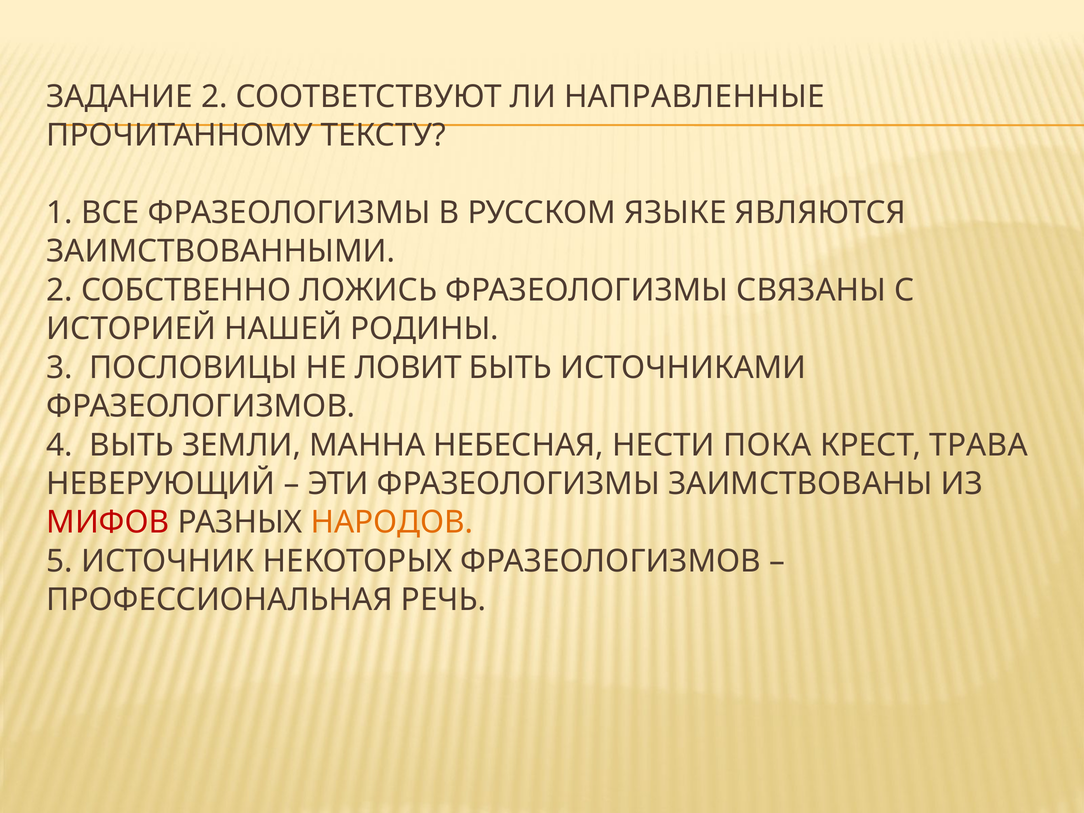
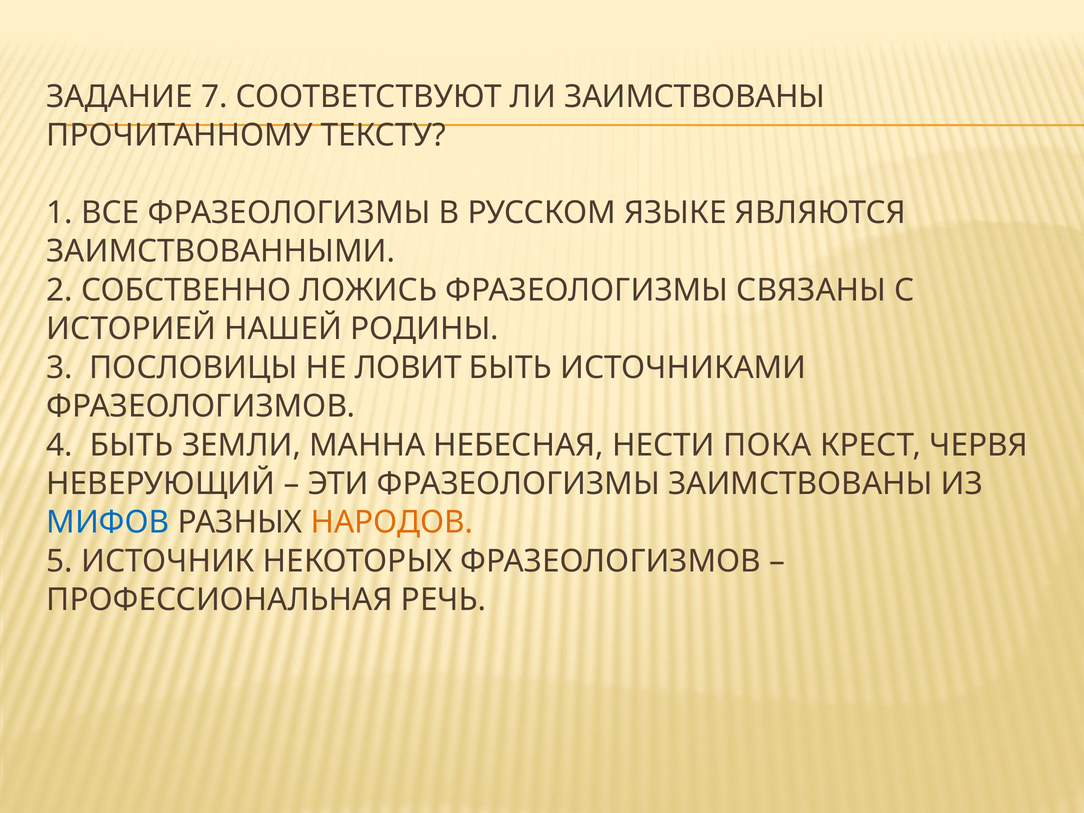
ЗАДАНИЕ 2: 2 -> 7
ЛИ НАПРАВЛЕННЫЕ: НАПРАВЛЕННЫЕ -> ЗАИМСТВОВАНЫ
4 ВЫТЬ: ВЫТЬ -> БЫТЬ
ТРАВА: ТРАВА -> ЧЕРВЯ
МИФОВ colour: red -> blue
